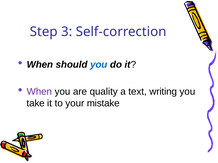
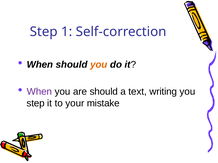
3: 3 -> 1
you at (99, 65) colour: blue -> orange
are quality: quality -> should
take at (36, 104): take -> step
